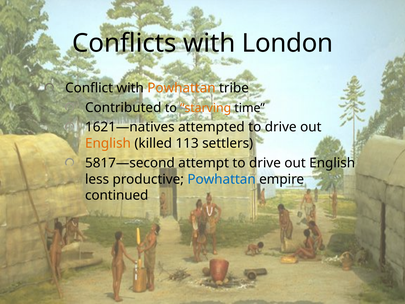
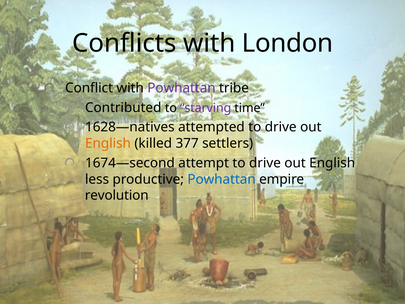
Powhattan at (181, 88) colour: orange -> purple
starving colour: orange -> purple
1621—natives: 1621—natives -> 1628—natives
113: 113 -> 377
5817—second: 5817—second -> 1674—second
continued: continued -> revolution
